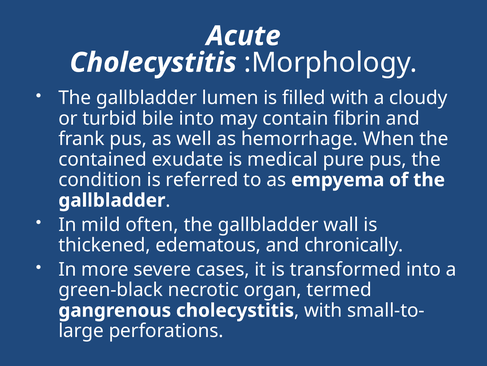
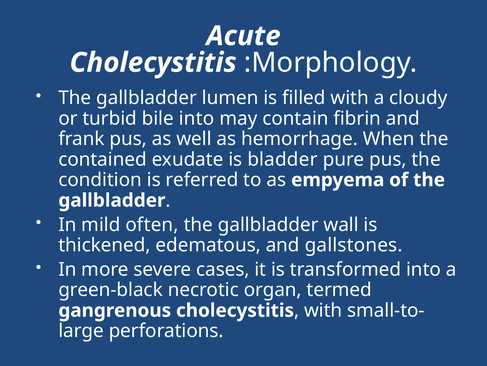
medical: medical -> bladder
chronically: chronically -> gallstones
